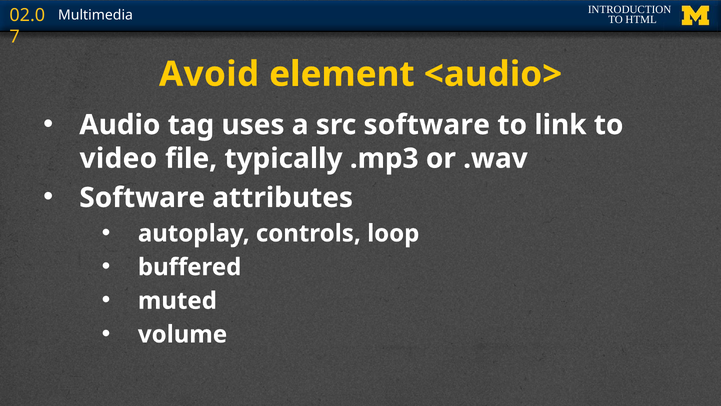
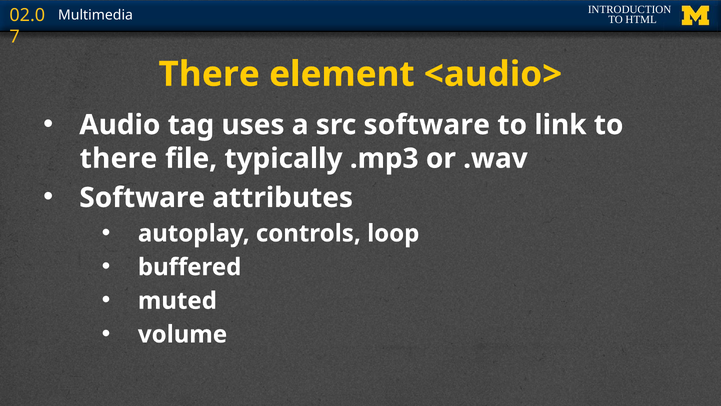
Avoid at (209, 74): Avoid -> There
video at (118, 158): video -> there
